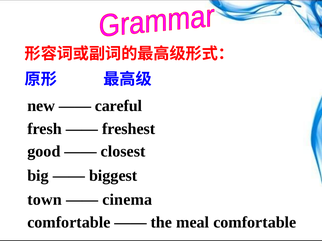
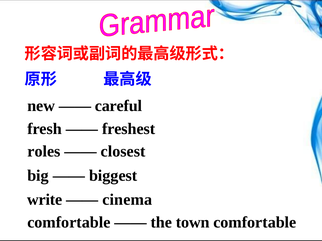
good: good -> roles
town: town -> write
meal: meal -> town
